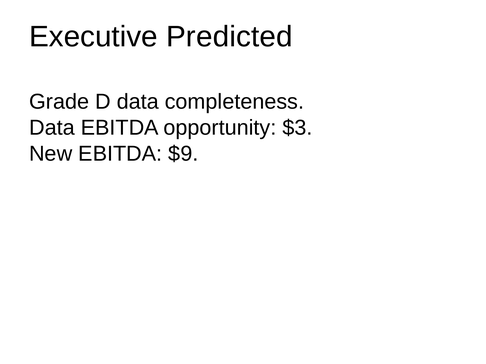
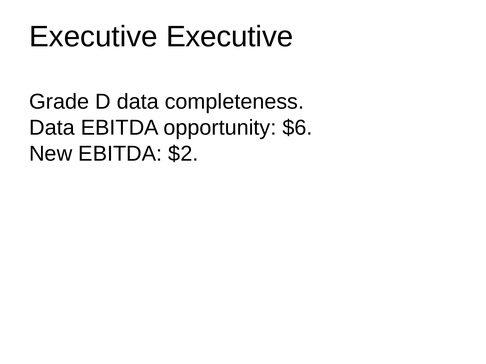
Executive Predicted: Predicted -> Executive
$3: $3 -> $6
$9: $9 -> $2
